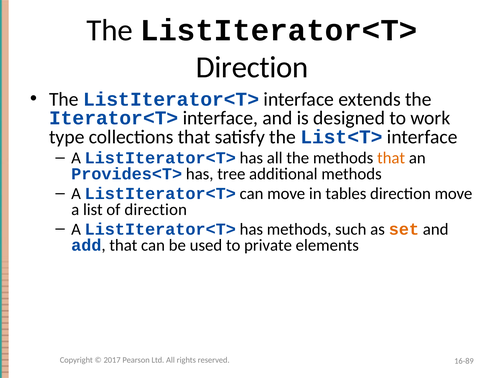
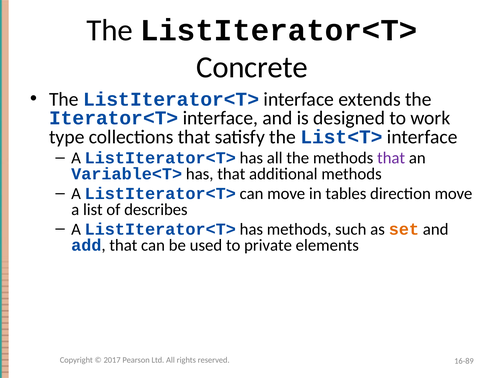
Direction at (252, 67): Direction -> Concrete
that at (391, 158) colour: orange -> purple
Provides<T>: Provides<T> -> Variable<T>
has tree: tree -> that
of direction: direction -> describes
